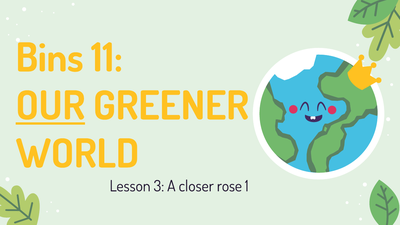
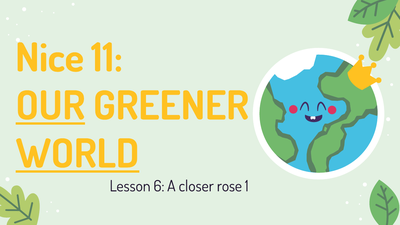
Bins: Bins -> Nice
WORLD underline: none -> present
3: 3 -> 6
